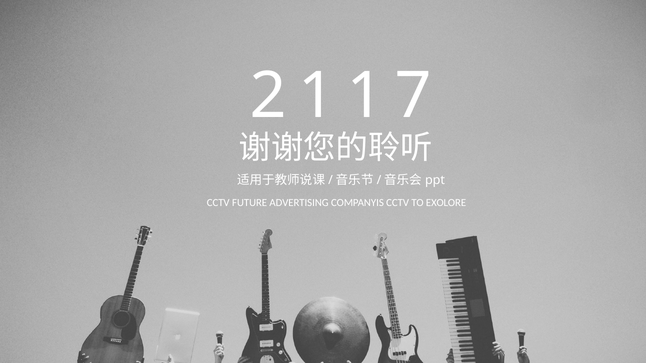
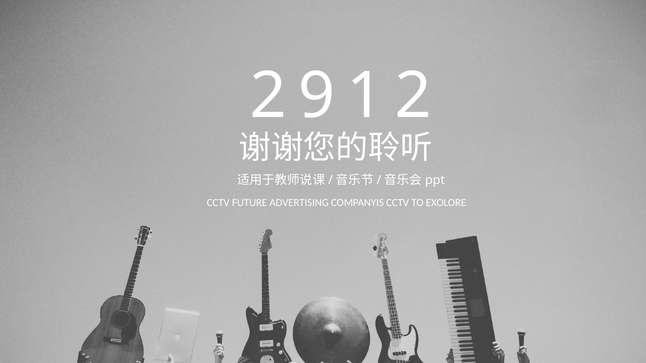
2 1: 1 -> 9
1 7: 7 -> 2
